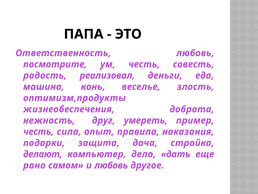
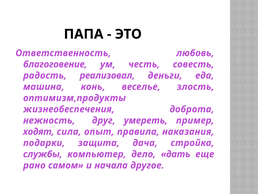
посмотрите: посмотрите -> благоговение
честь at (39, 131): честь -> ходят
делают: делают -> службы
и любовь: любовь -> начала
